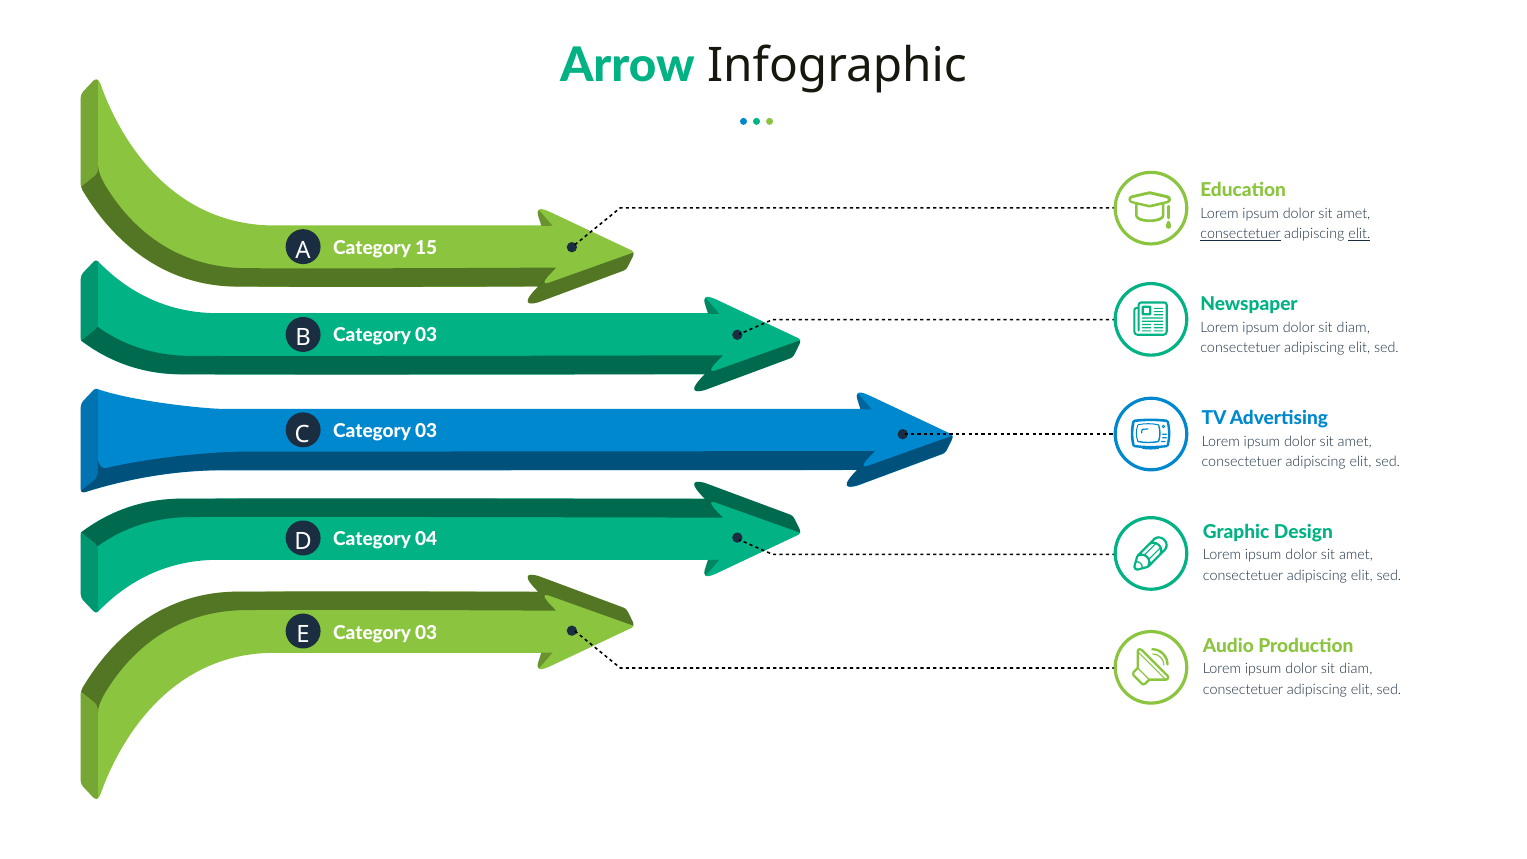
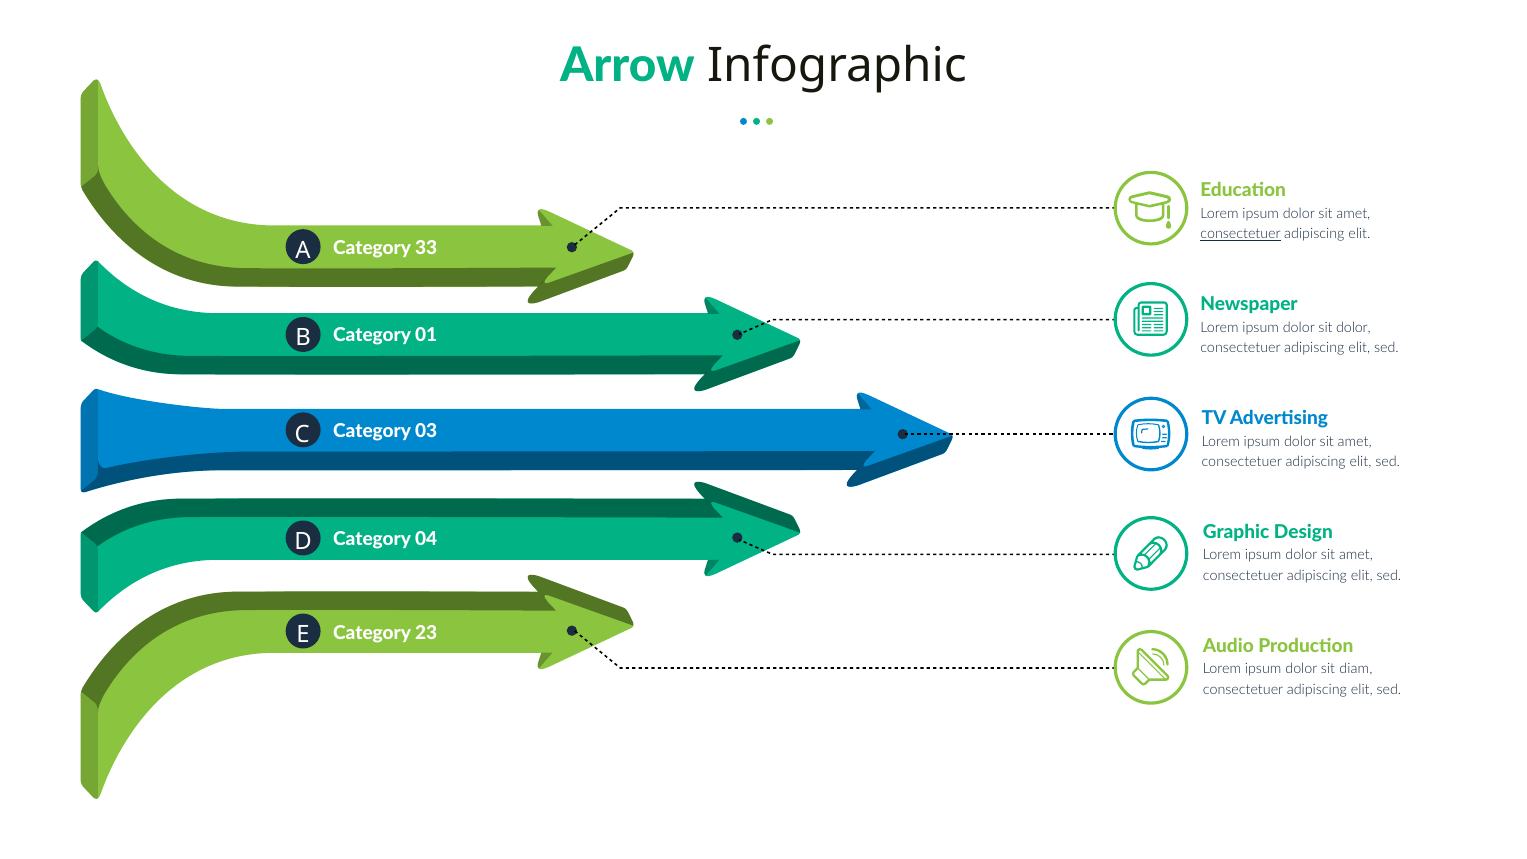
elit at (1359, 234) underline: present -> none
15: 15 -> 33
diam at (1353, 327): diam -> dolor
B Category 03: 03 -> 01
E Category 03: 03 -> 23
